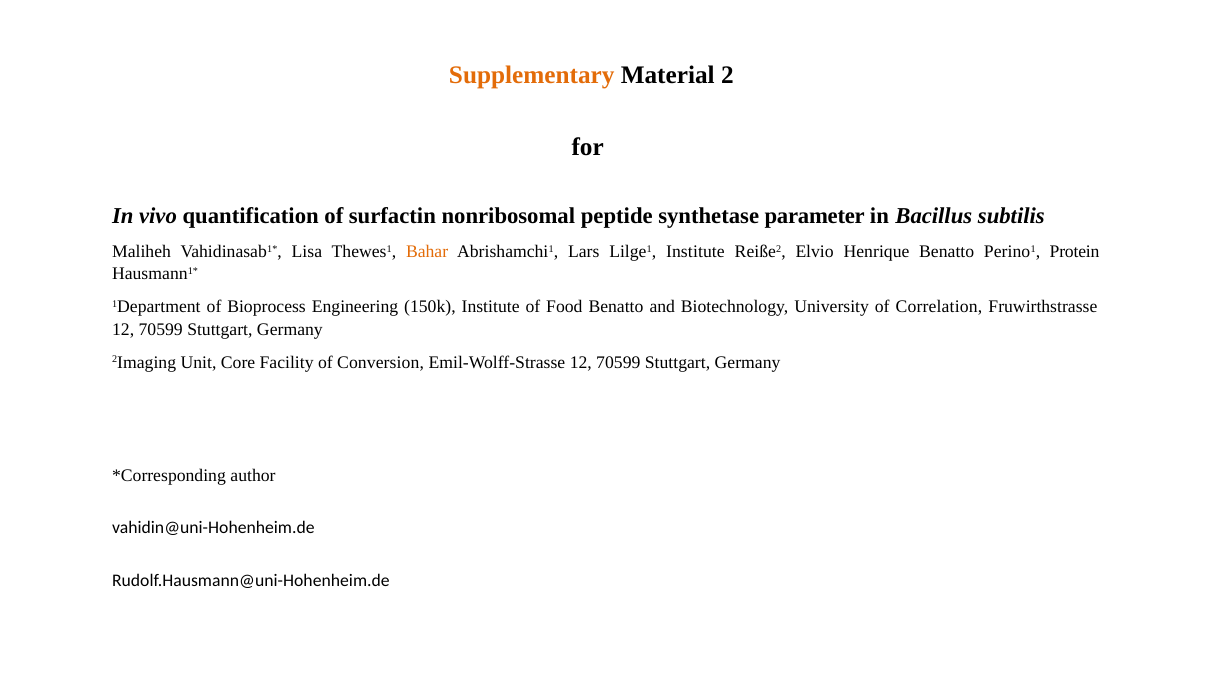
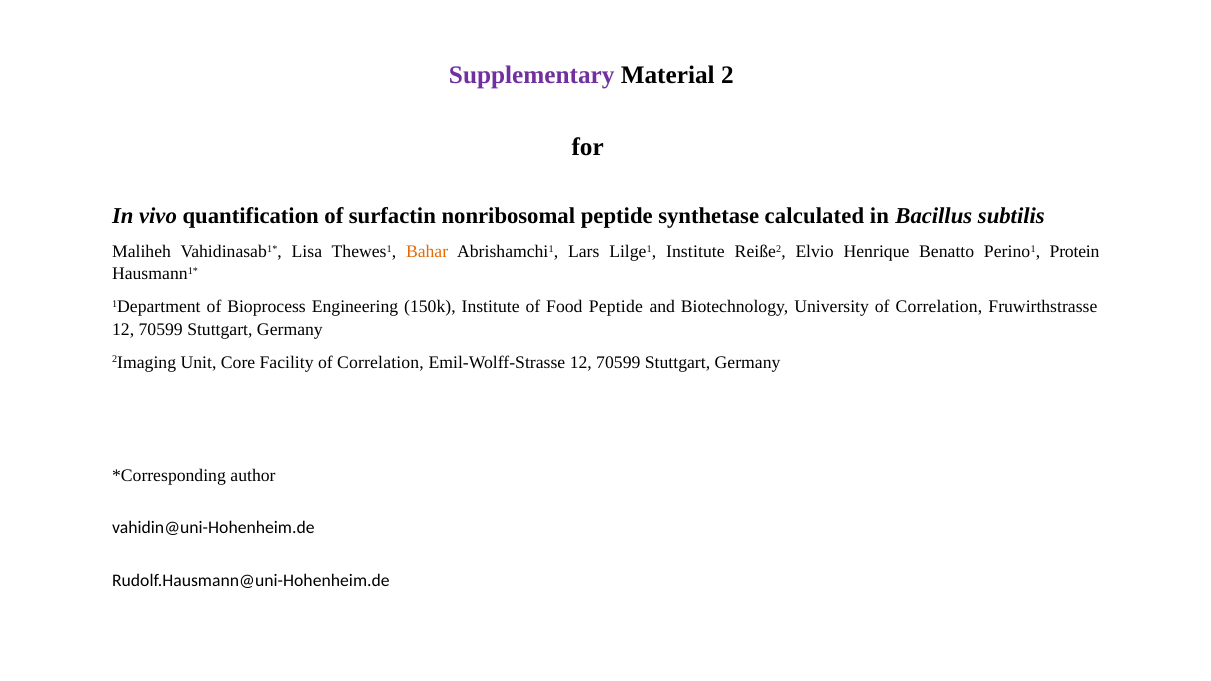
Supplementary colour: orange -> purple
parameter: parameter -> calculated
Food Benatto: Benatto -> Peptide
Facility of Conversion: Conversion -> Correlation
